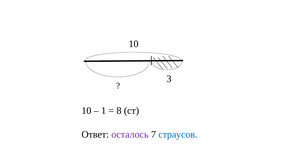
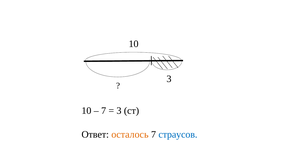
1 at (104, 111): 1 -> 7
8 at (119, 111): 8 -> 3
осталось colour: purple -> orange
